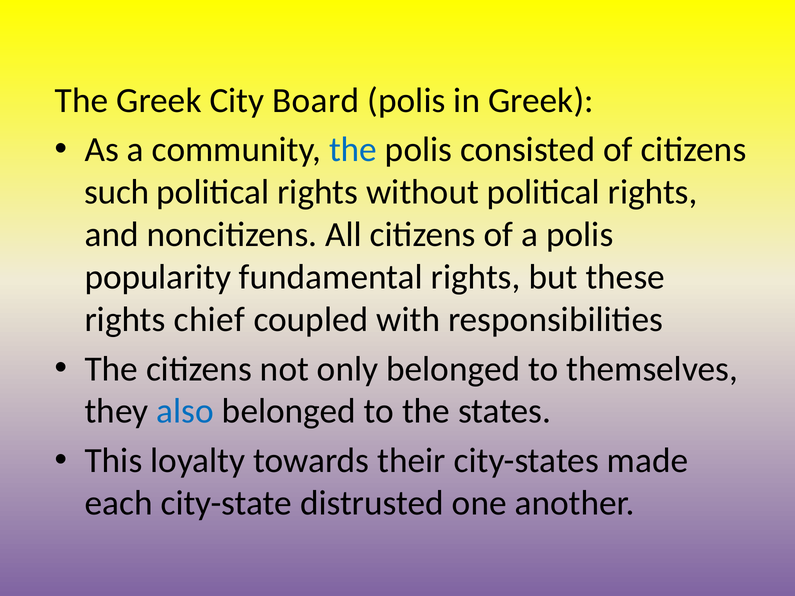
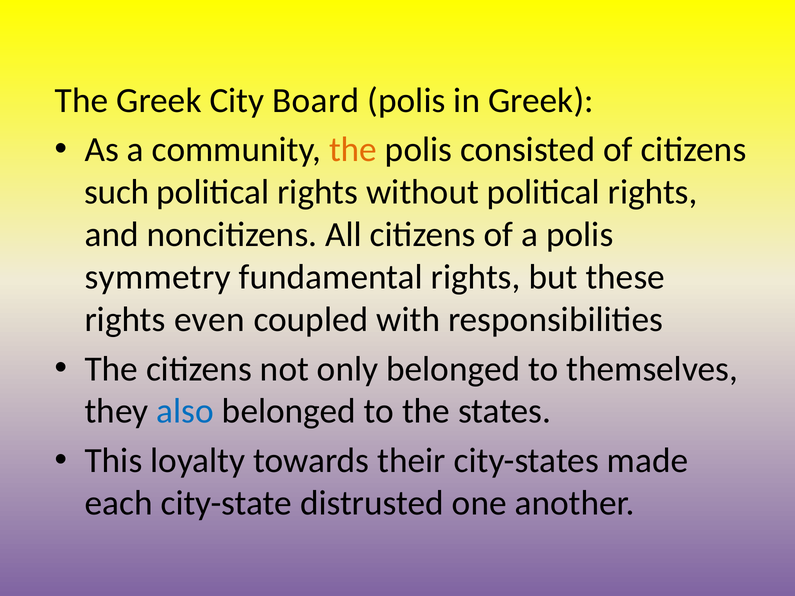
the at (353, 150) colour: blue -> orange
popularity: popularity -> symmetry
chief: chief -> even
